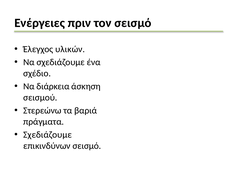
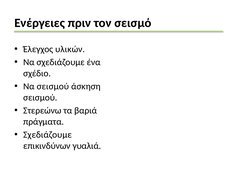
Να διάρκεια: διάρκεια -> σεισμού
επικινδύνων σεισμό: σεισμό -> γυαλιά
